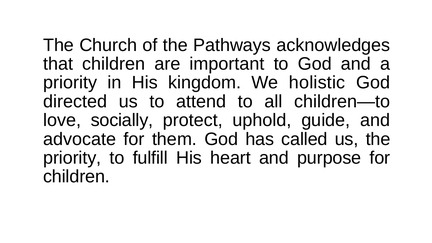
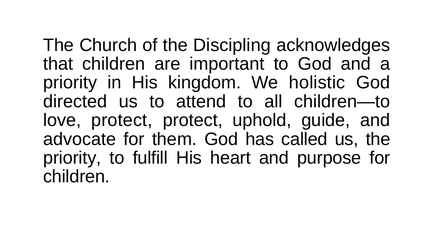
Pathways: Pathways -> Discipling
love socially: socially -> protect
